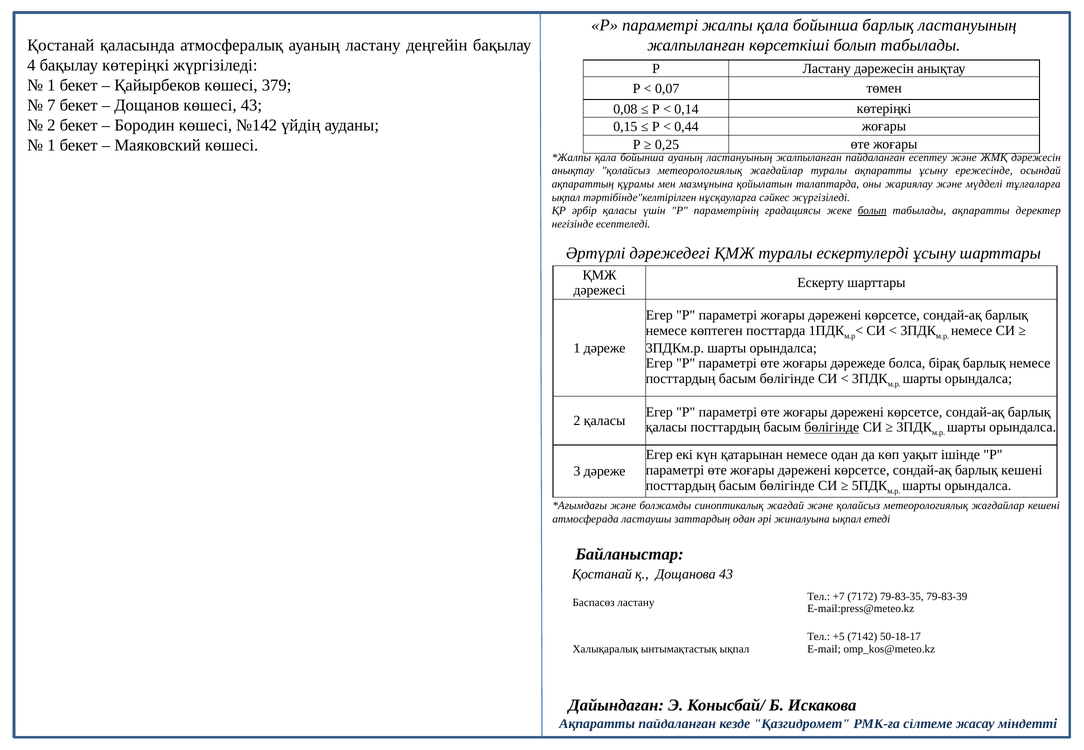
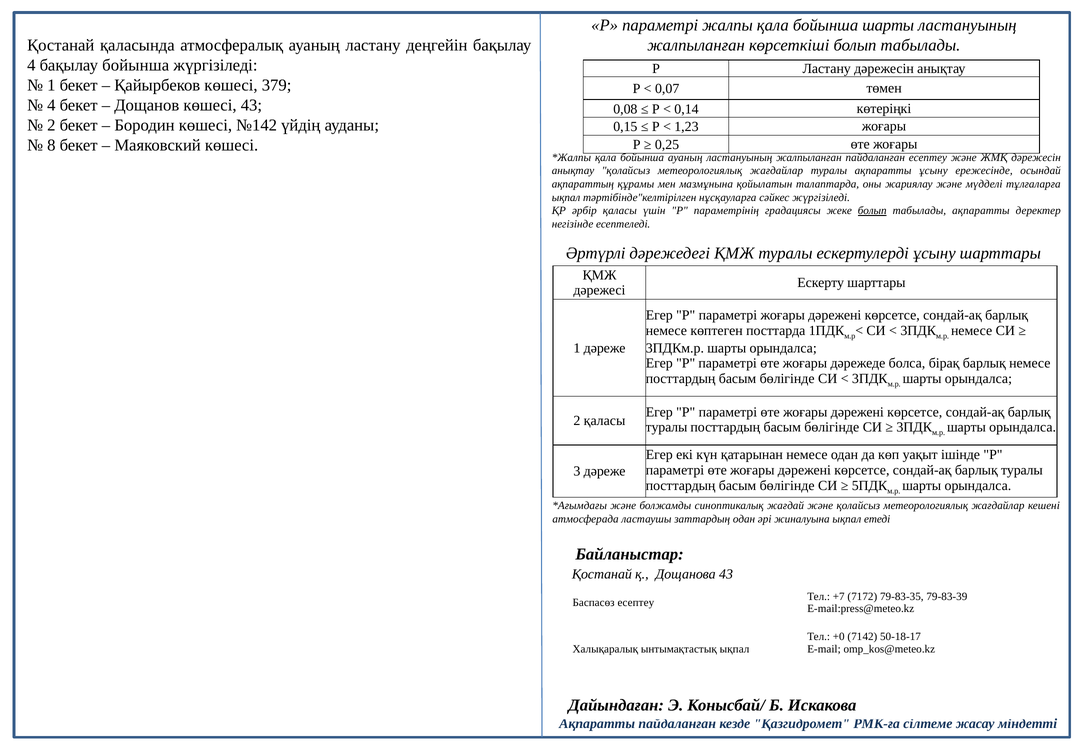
бойынша барлық: барлық -> шарты
бақылау көтеріңкі: көтеріңкі -> бойынша
7 at (51, 105): 7 -> 4
0,44: 0,44 -> 1,23
1 at (51, 145): 1 -> 8
қаласы at (666, 428): қаласы -> туралы
бөлігінде at (832, 428) underline: present -> none
кешені at (1022, 470): кешені -> туралы
Баспасөз ластану: ластану -> есептеу
+5: +5 -> +0
